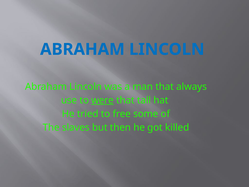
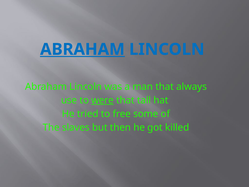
ABRAHAM at (82, 49) underline: none -> present
